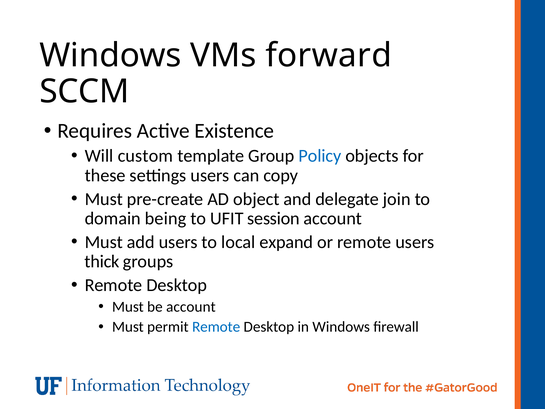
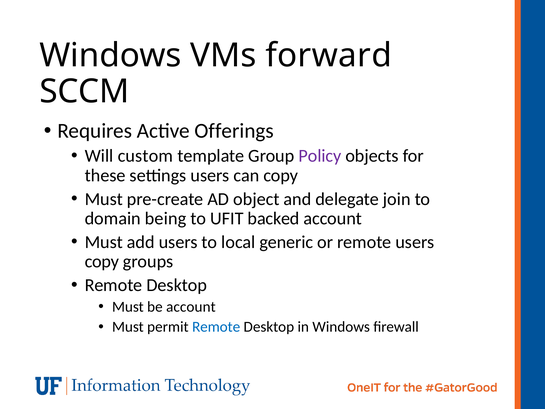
Existence: Existence -> Offerings
Policy colour: blue -> purple
session: session -> backed
expand: expand -> generic
thick at (102, 262): thick -> copy
